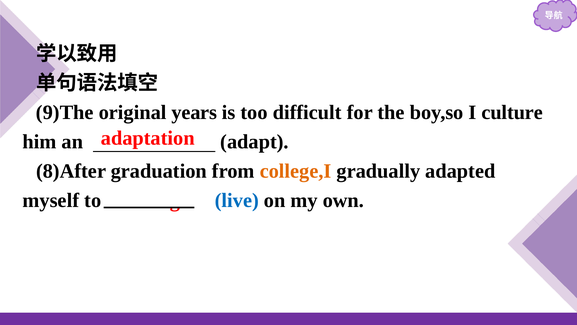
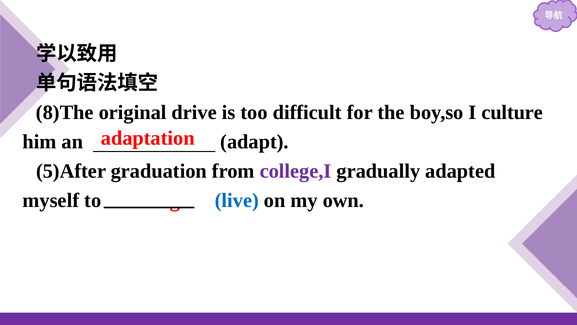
9)The: 9)The -> 8)The
years: years -> drive
8)After: 8)After -> 5)After
college,I colour: orange -> purple
